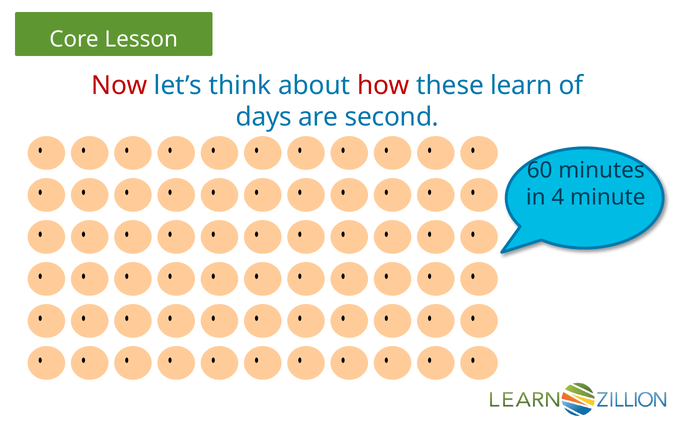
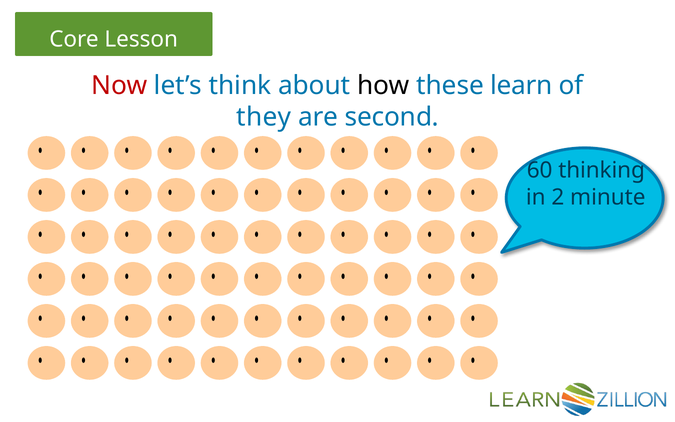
how colour: red -> black
days: days -> they
minutes: minutes -> thinking
4: 4 -> 2
